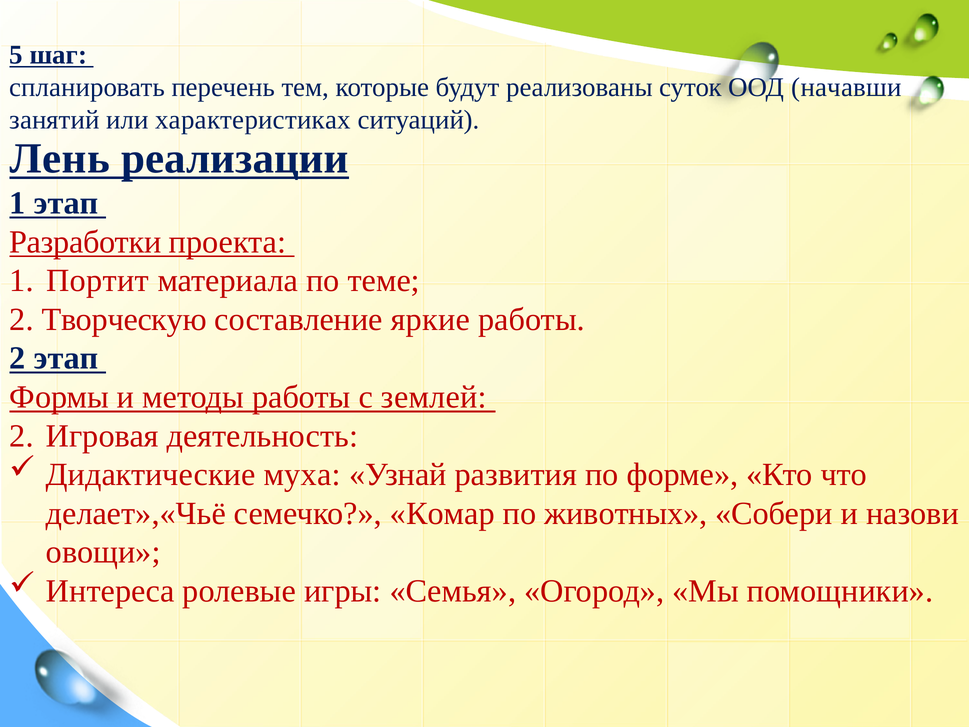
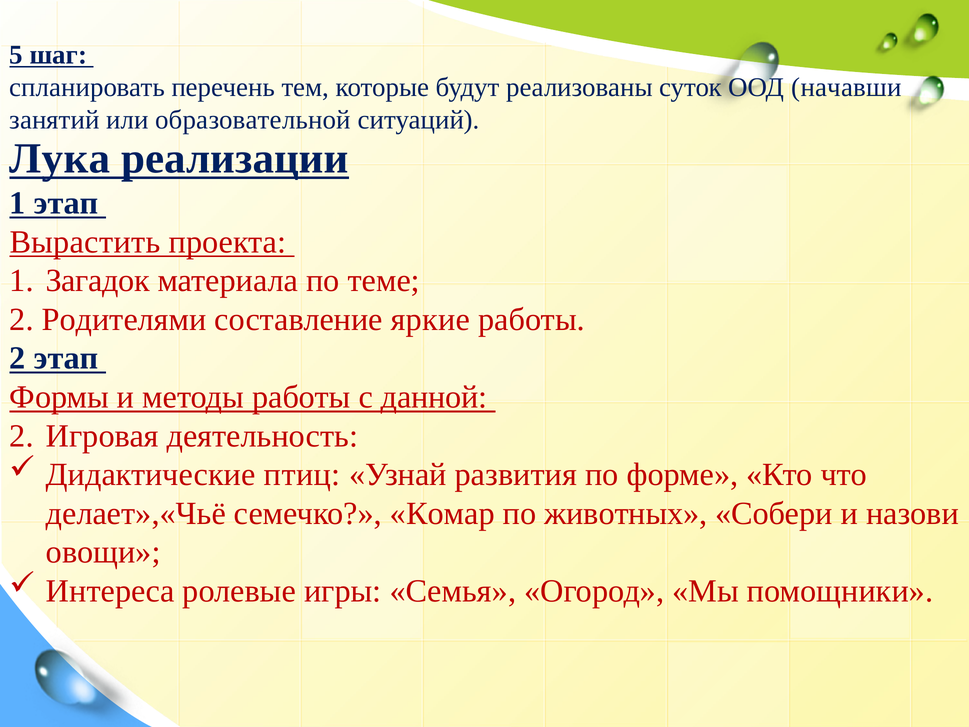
характеристиках: характеристиках -> образовательной
Лень: Лень -> Лука
Разработки: Разработки -> Вырастить
Портит: Портит -> Загадок
Творческую: Творческую -> Родителями
землей: землей -> данной
муха: муха -> птиц
